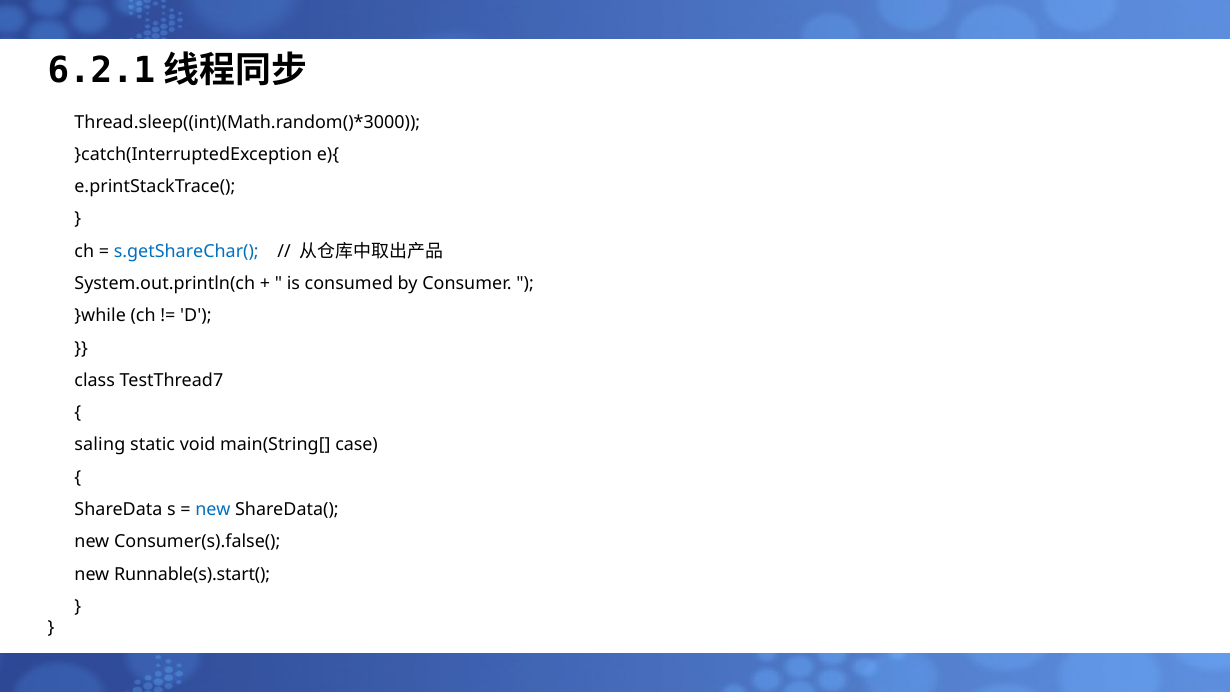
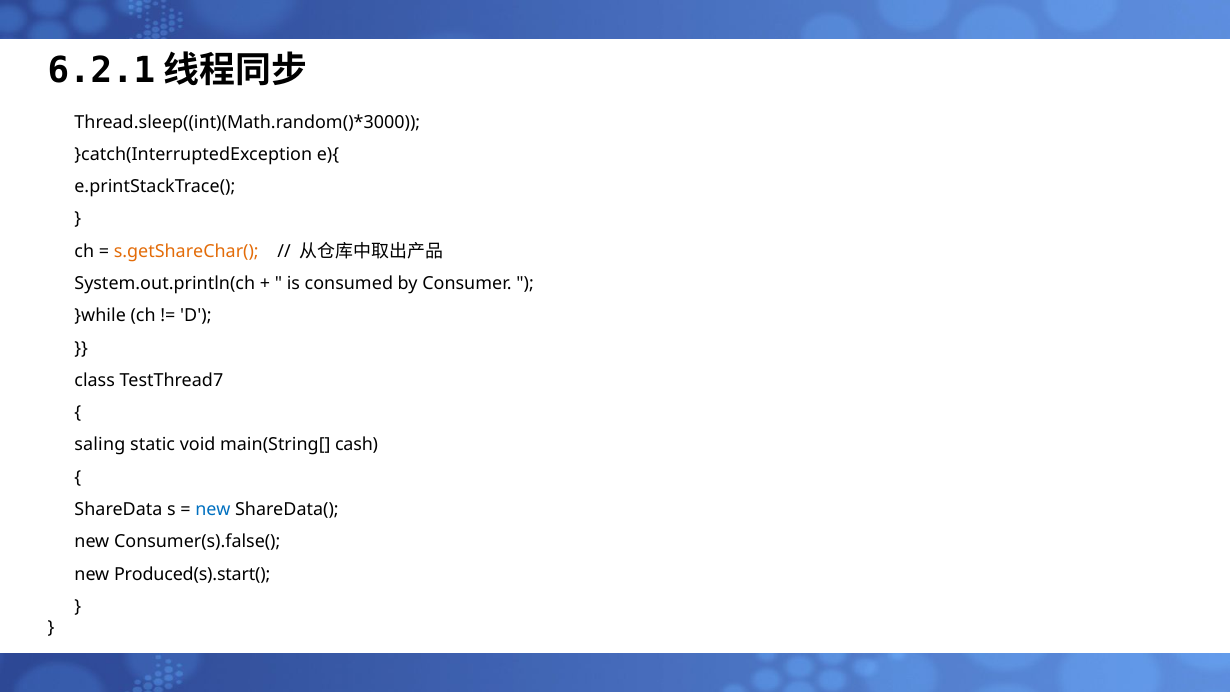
s.getShareChar( colour: blue -> orange
case: case -> cash
Runnable(s).start(: Runnable(s).start( -> Produced(s).start(
